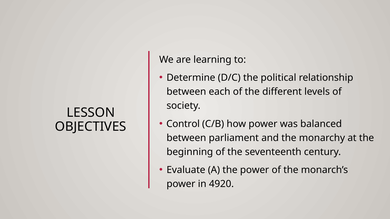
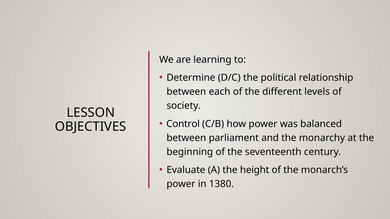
the power: power -> height
4920: 4920 -> 1380
